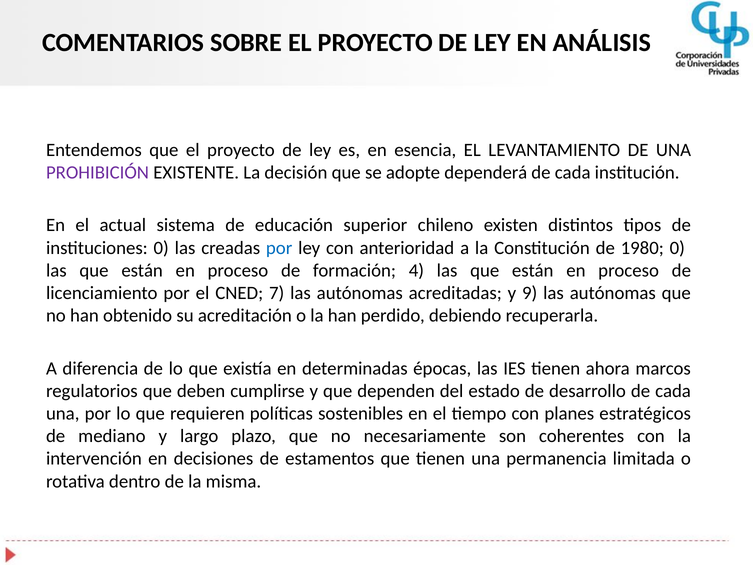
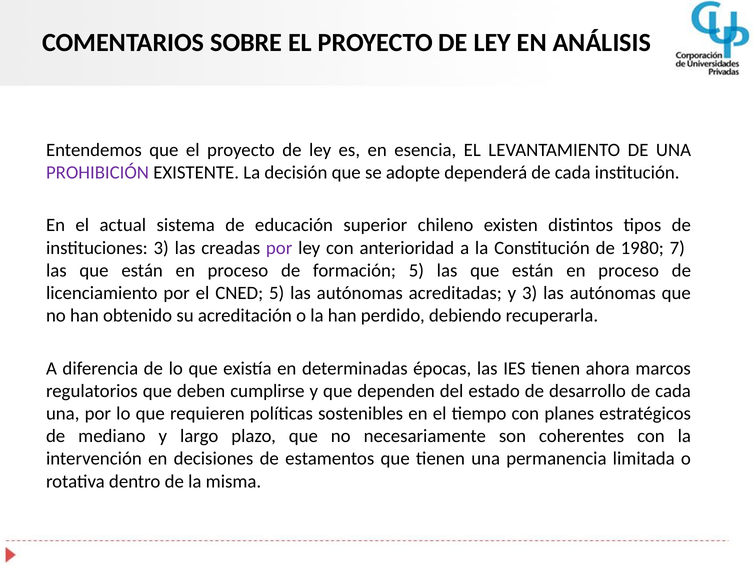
instituciones 0: 0 -> 3
por at (279, 248) colour: blue -> purple
1980 0: 0 -> 7
formación 4: 4 -> 5
CNED 7: 7 -> 5
y 9: 9 -> 3
